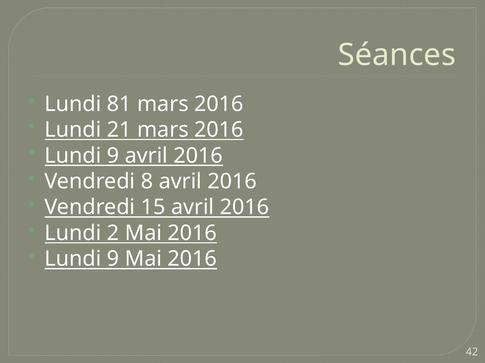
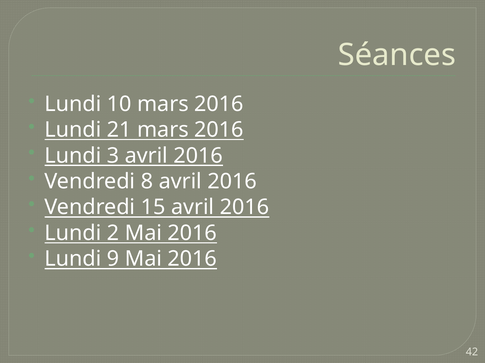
81: 81 -> 10
9 at (113, 156): 9 -> 3
